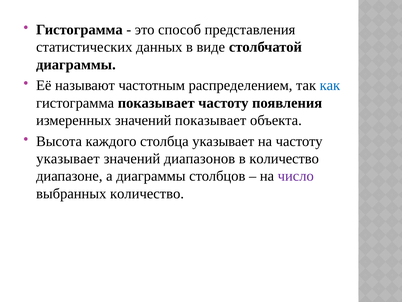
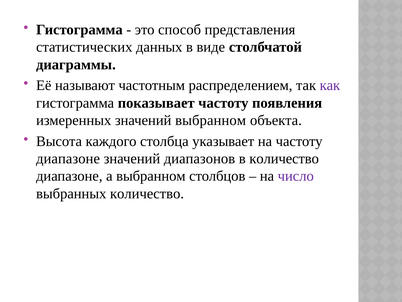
как colour: blue -> purple
значений показывает: показывает -> выбранном
указывает at (68, 158): указывает -> диапазоне
а диаграммы: диаграммы -> выбранном
